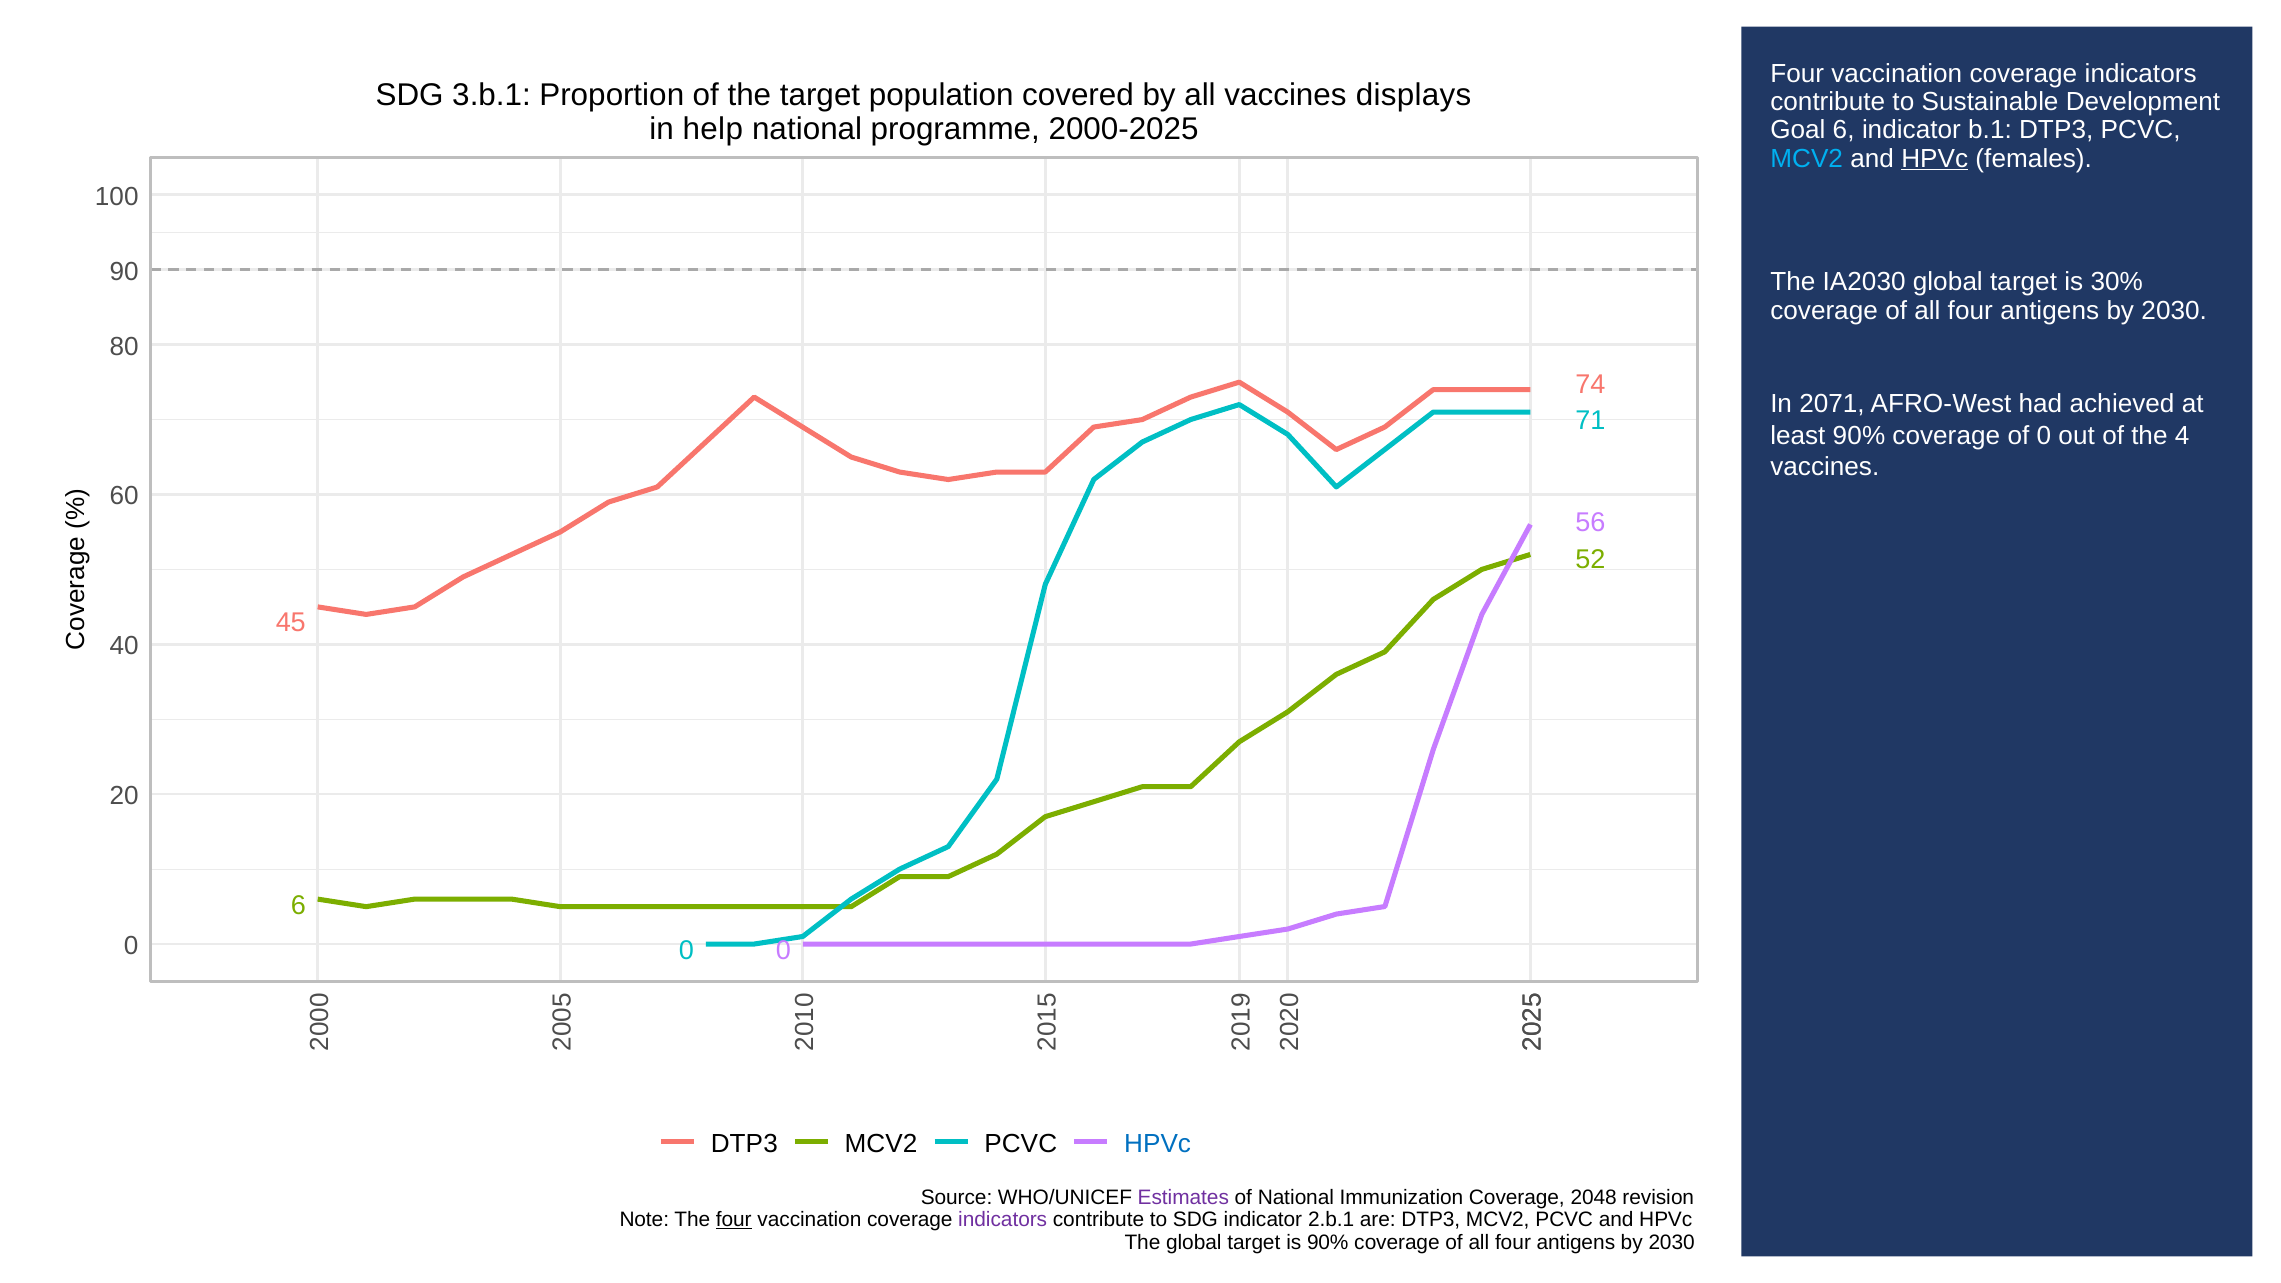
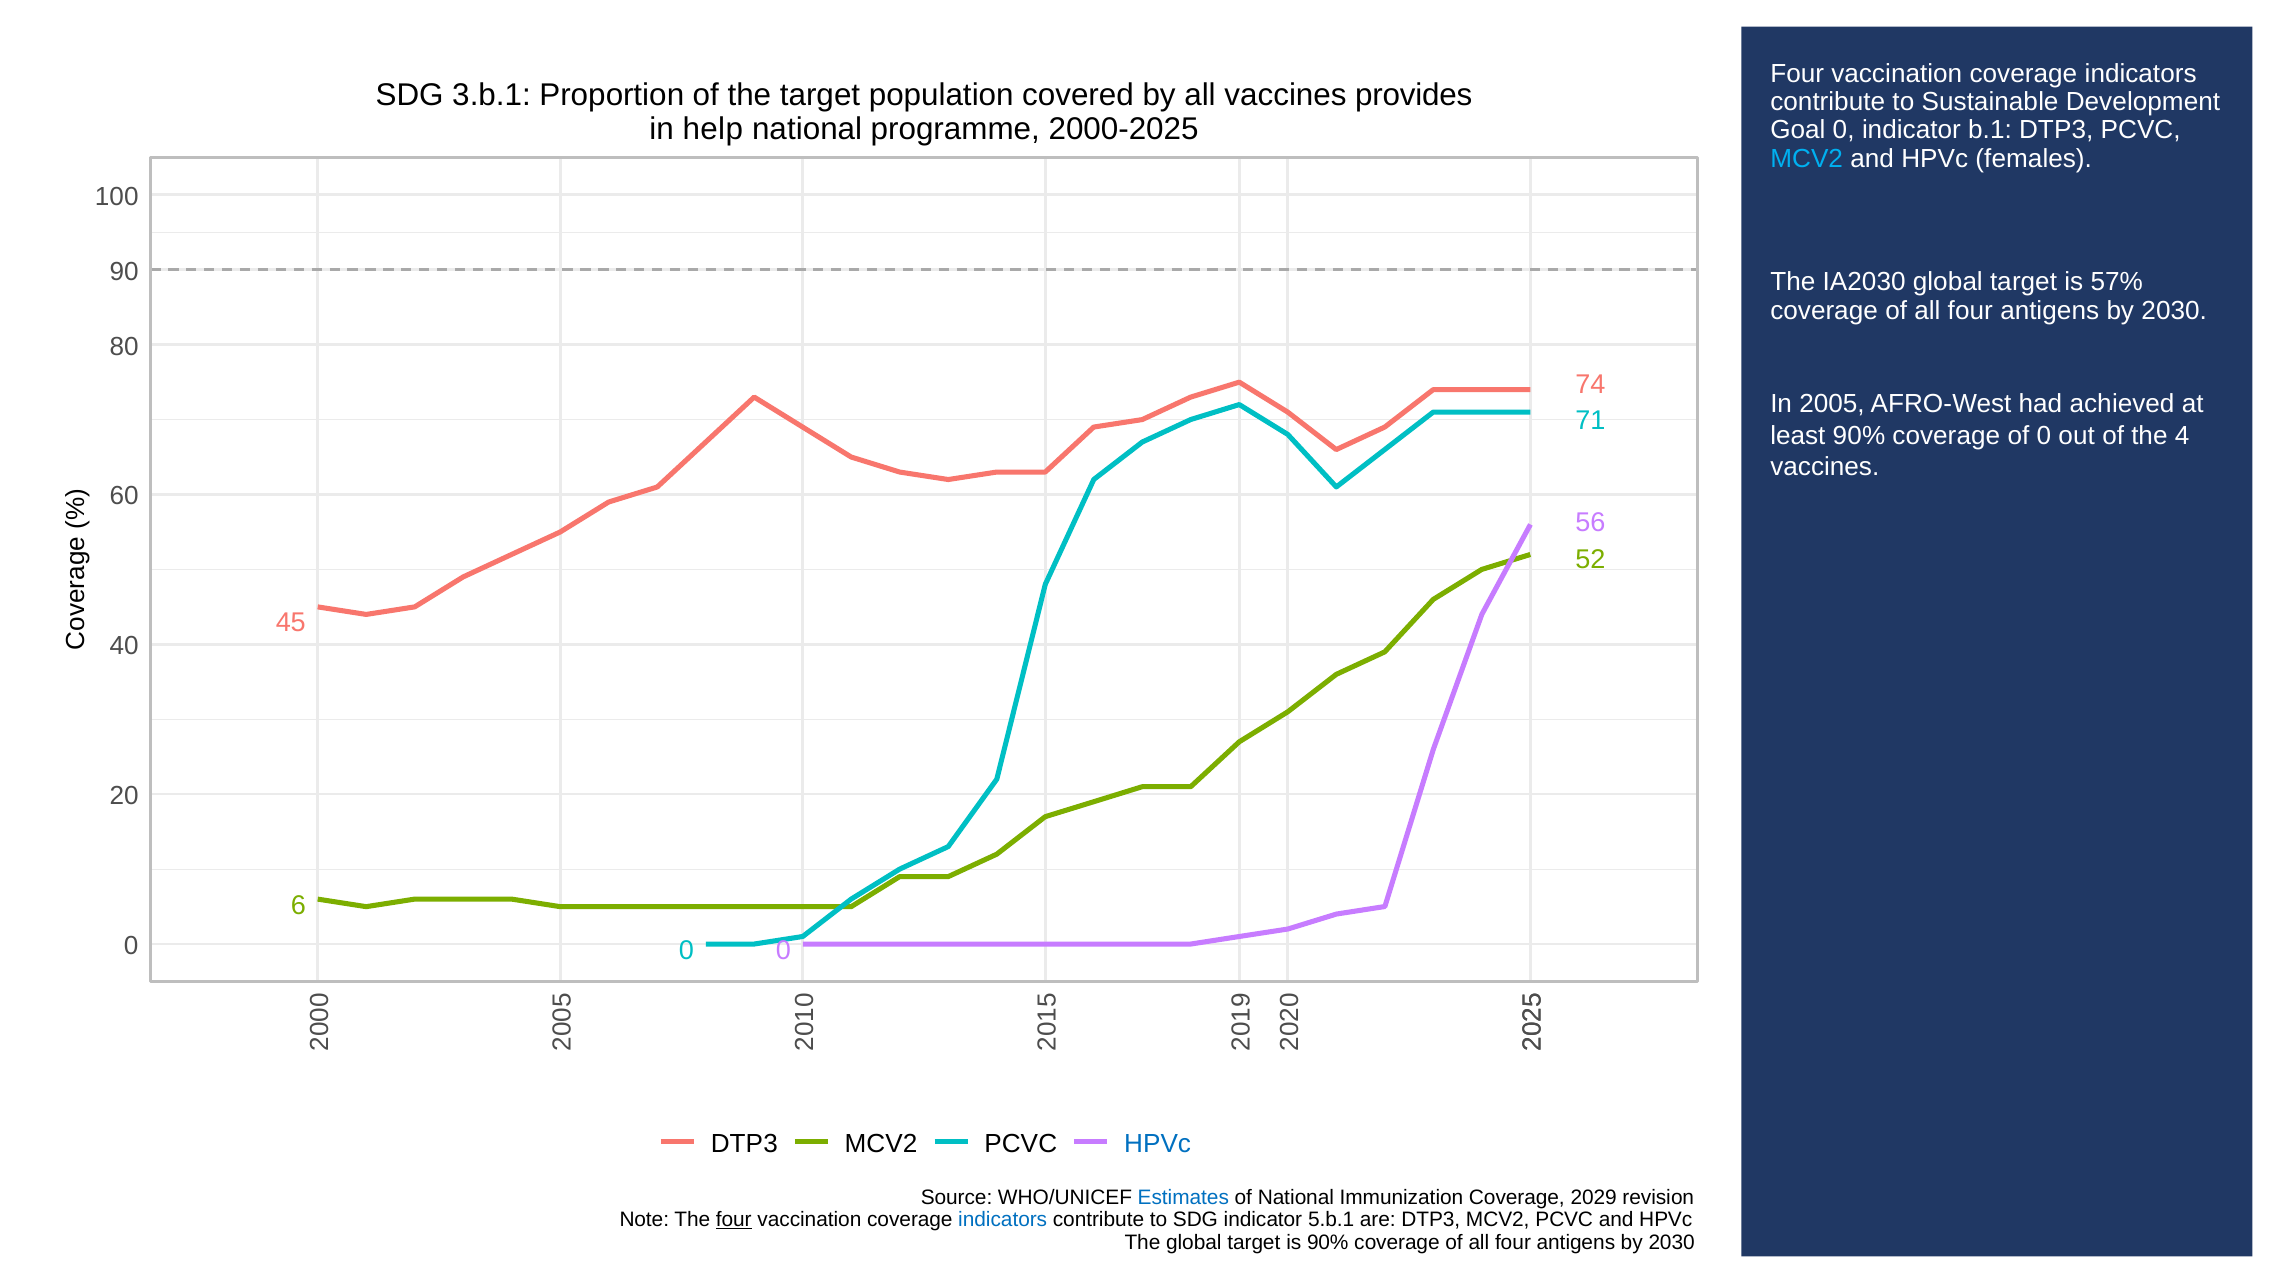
displays: displays -> provides
Goal 6: 6 -> 0
HPVc at (1935, 158) underline: present -> none
30%: 30% -> 57%
2071: 2071 -> 2005
Estimates colour: purple -> blue
2048: 2048 -> 2029
indicators at (1003, 1220) colour: purple -> blue
2.b.1: 2.b.1 -> 5.b.1
